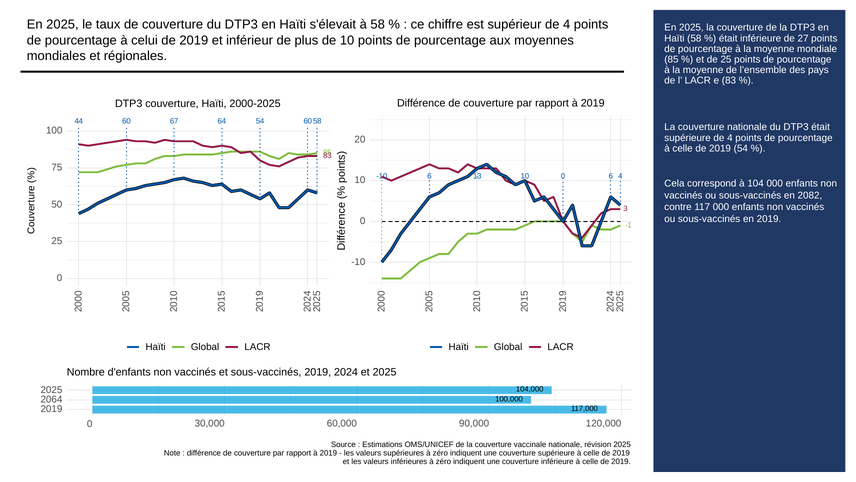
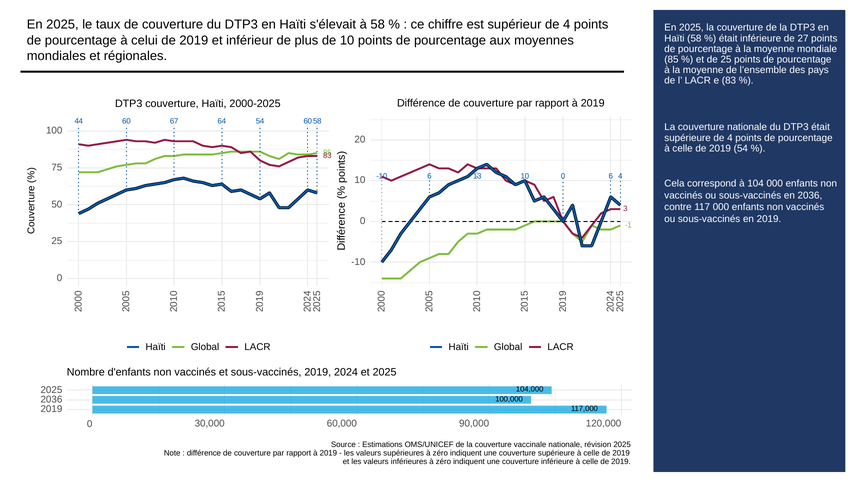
en 2082: 2082 -> 2036
2064 at (51, 399): 2064 -> 2036
